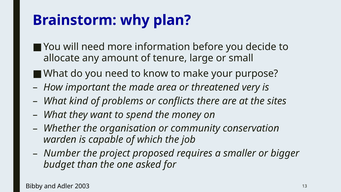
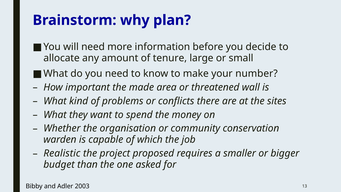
purpose: purpose -> number
very: very -> wall
Number: Number -> Realistic
